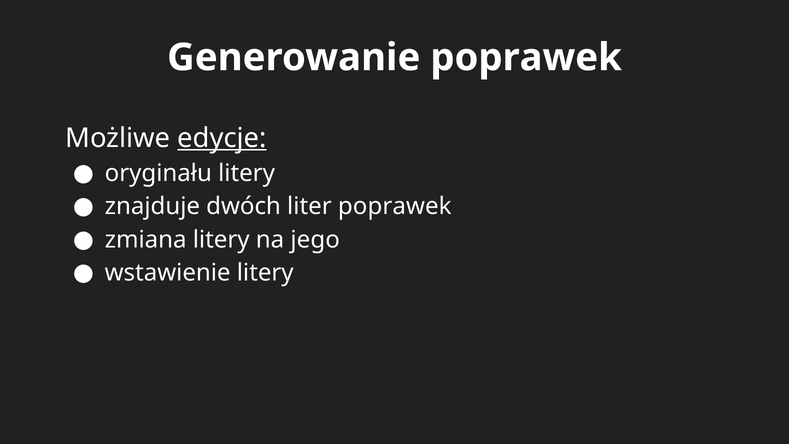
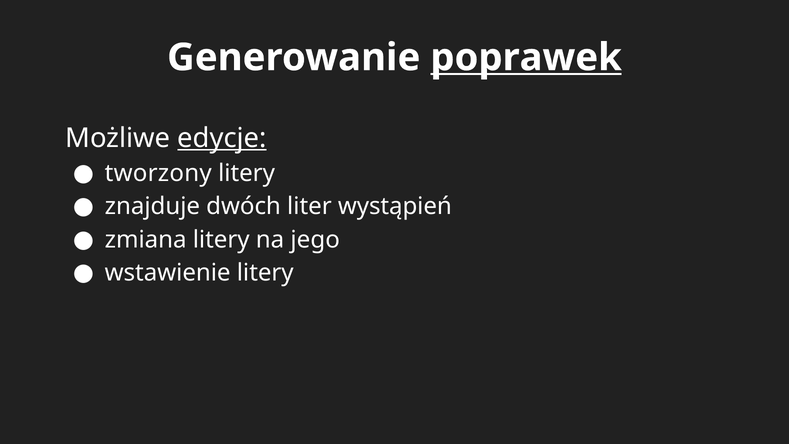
poprawek at (526, 57) underline: none -> present
oryginału: oryginału -> tworzony
liter poprawek: poprawek -> wystąpień
